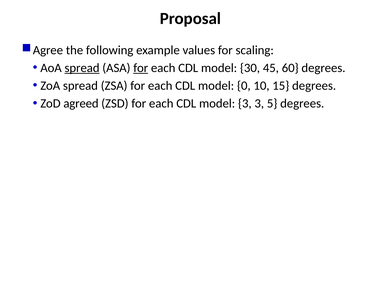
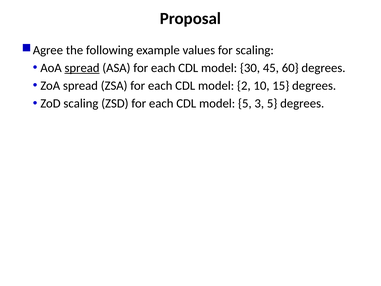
for at (141, 68) underline: present -> none
0: 0 -> 2
ZoD agreed: agreed -> scaling
model 3: 3 -> 5
